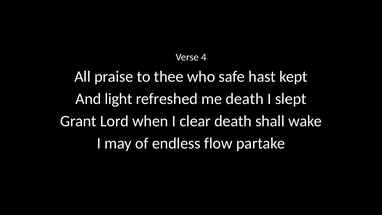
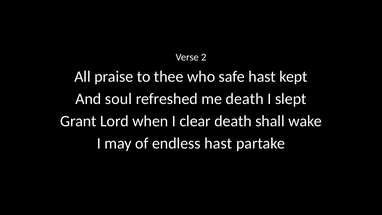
4: 4 -> 2
light: light -> soul
endless flow: flow -> hast
